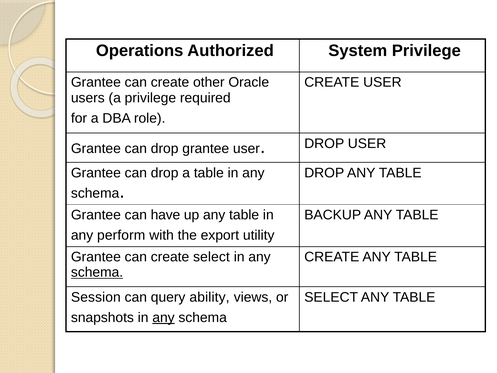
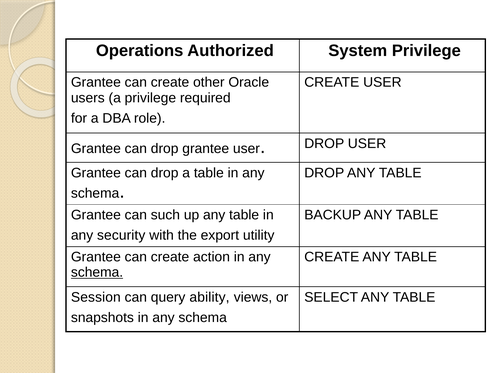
have: have -> such
perform: perform -> security
create select: select -> action
any at (164, 317) underline: present -> none
